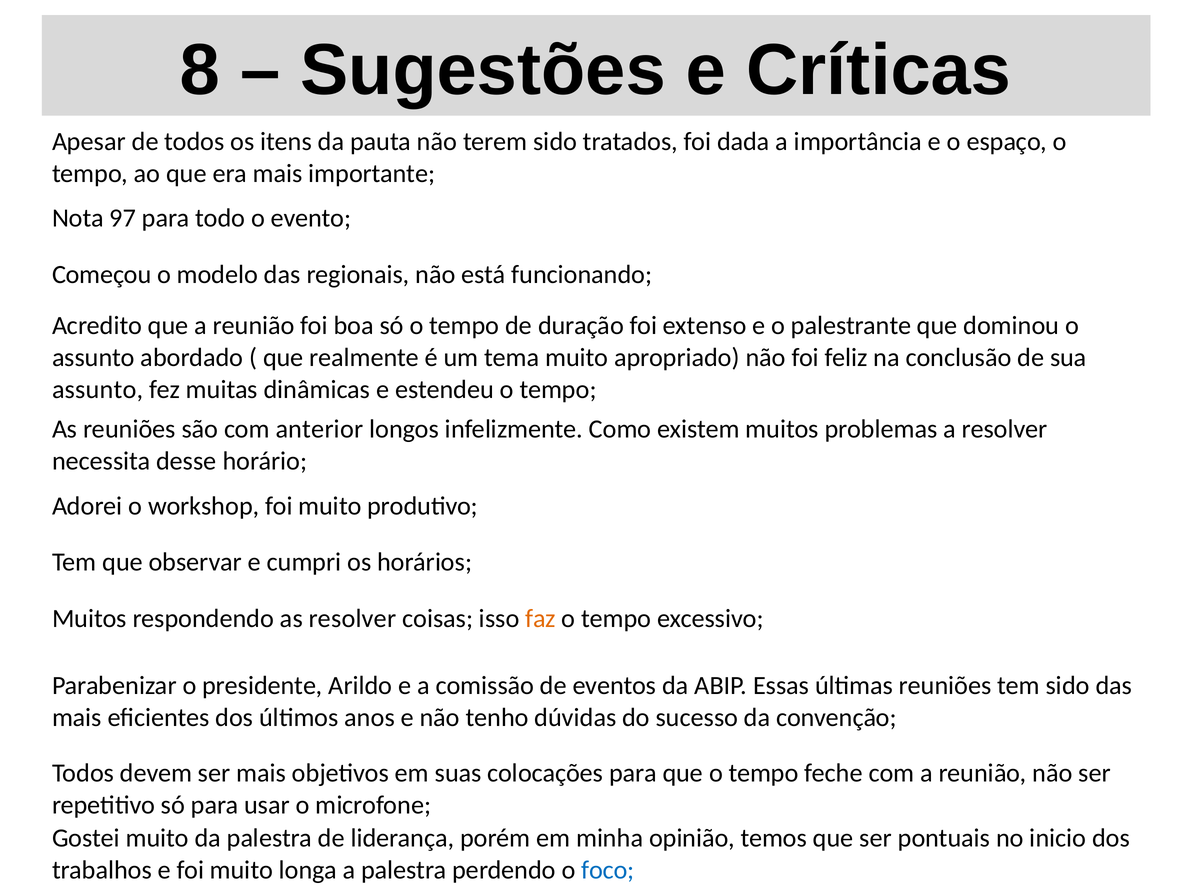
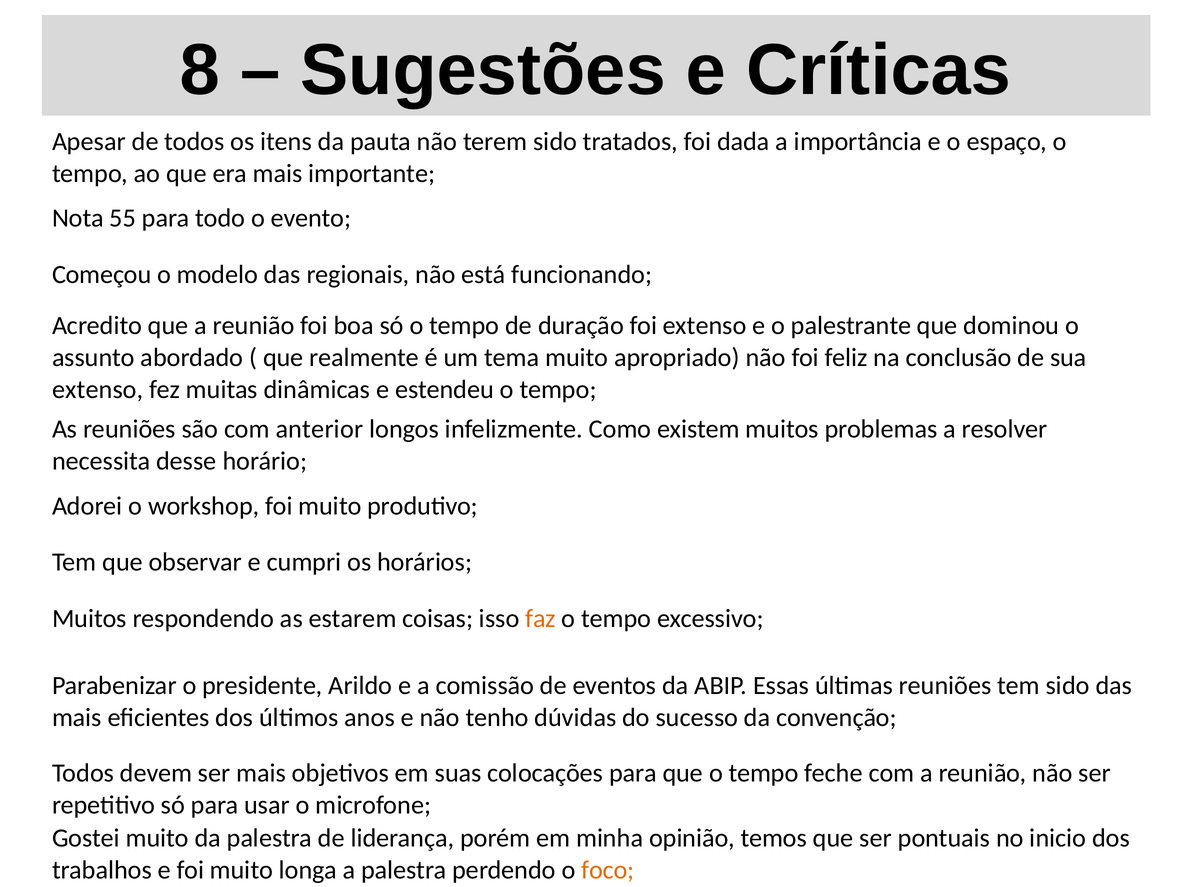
97: 97 -> 55
assunto at (98, 390): assunto -> extenso
as resolver: resolver -> estarem
foco colour: blue -> orange
